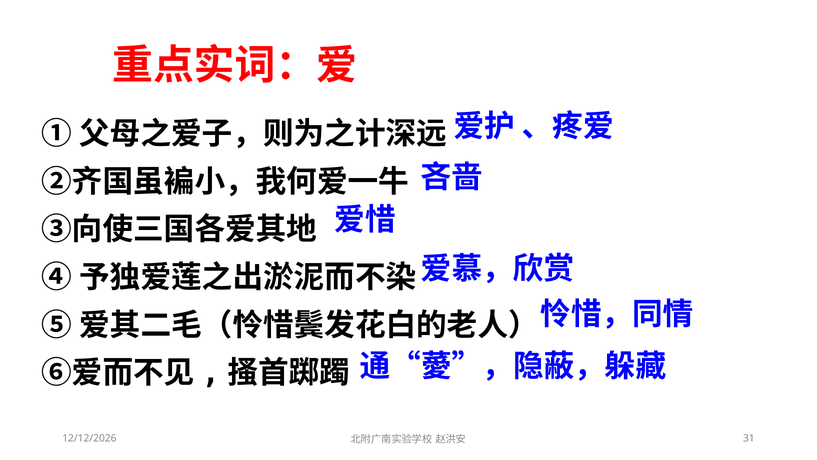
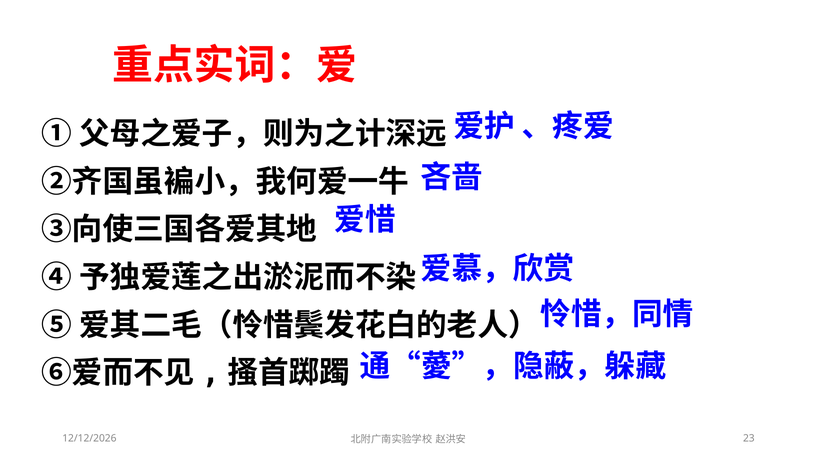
31: 31 -> 23
